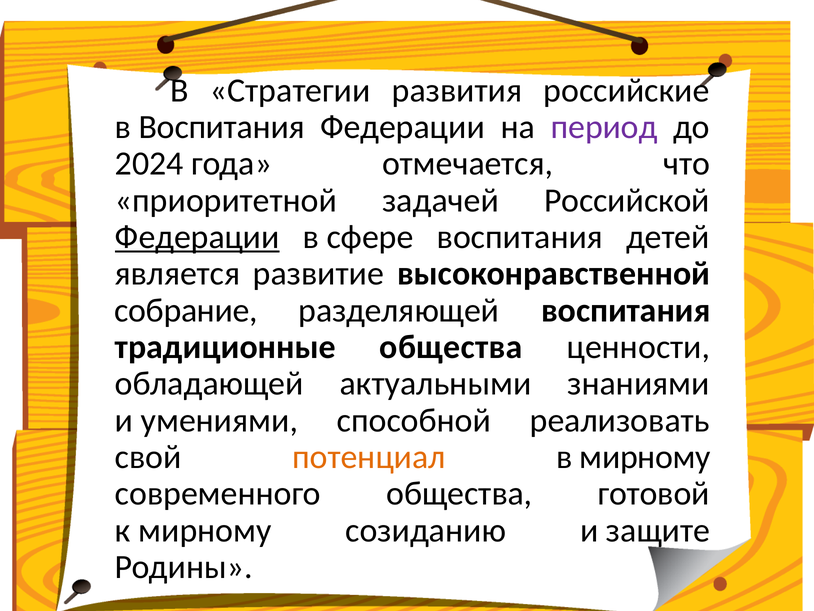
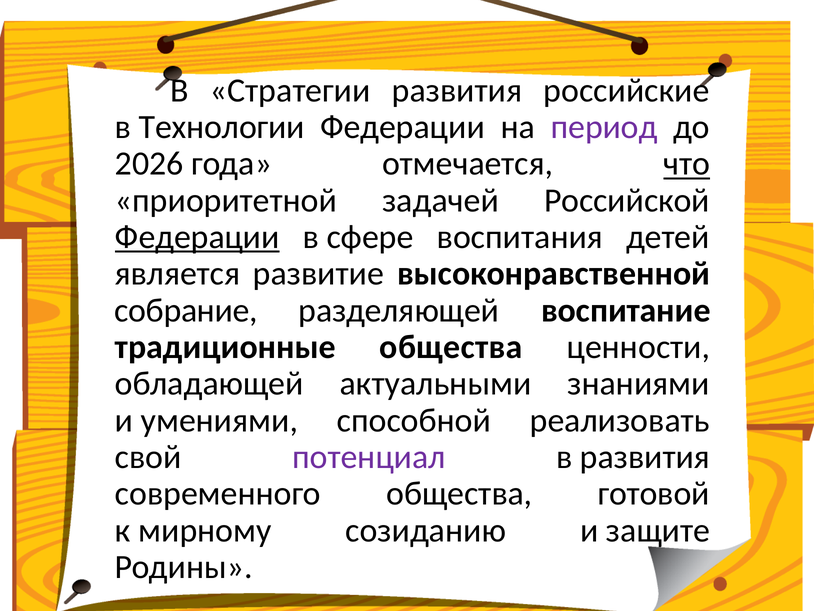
в Воспитания: Воспитания -> Технологии
2024: 2024 -> 2026
что underline: none -> present
разделяющей воспитания: воспитания -> воспитание
потенциал colour: orange -> purple
в мирному: мирному -> развития
